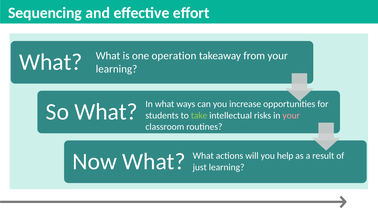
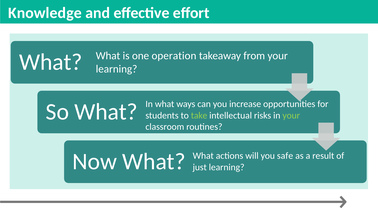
Sequencing: Sequencing -> Knowledge
your at (291, 115) colour: pink -> light green
help: help -> safe
